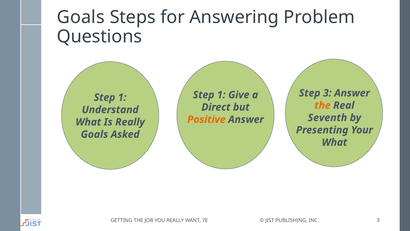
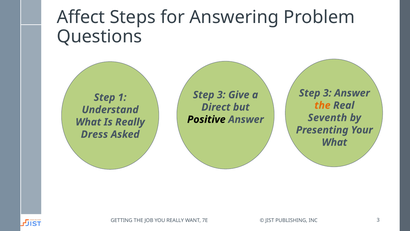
Goals at (81, 17): Goals -> Affect
1 at (221, 95): 1 -> 3
Positive colour: orange -> black
Goals at (94, 134): Goals -> Dress
